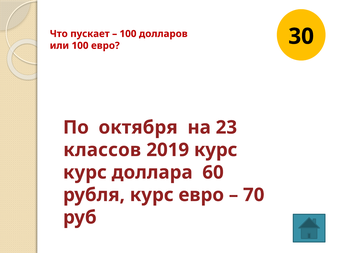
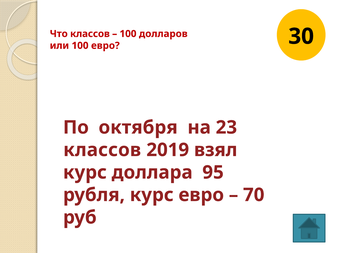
Что пускает: пускает -> классов
2019 курс: курс -> взял
60: 60 -> 95
